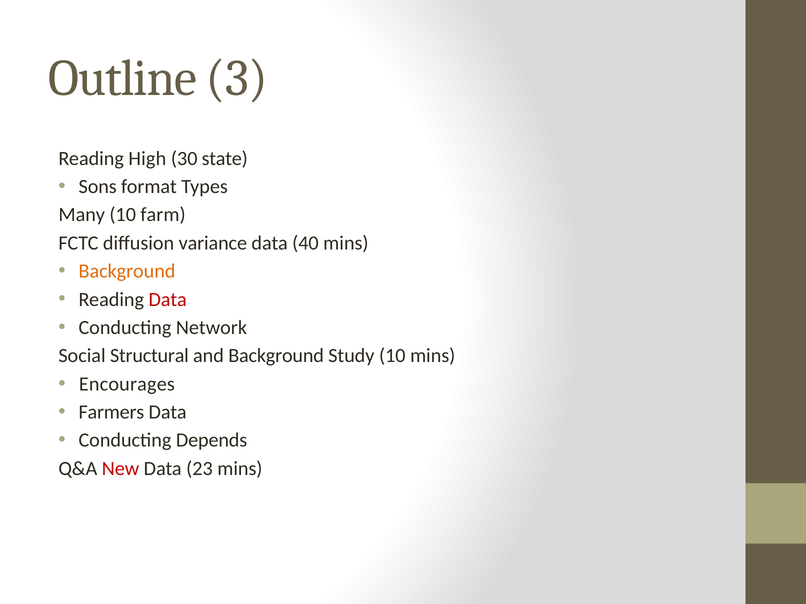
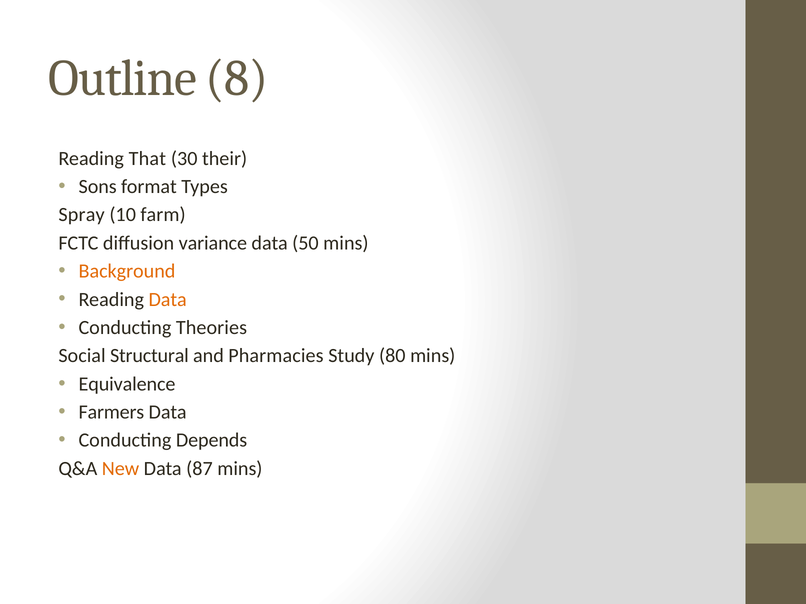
3: 3 -> 8
High: High -> That
state: state -> their
Many: Many -> Spray
40: 40 -> 50
Data at (168, 300) colour: red -> orange
Network: Network -> Theories
and Background: Background -> Pharmacies
Study 10: 10 -> 80
Encourages: Encourages -> Equivalence
New colour: red -> orange
23: 23 -> 87
